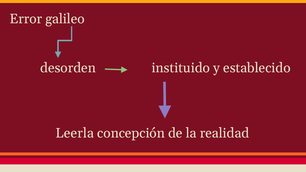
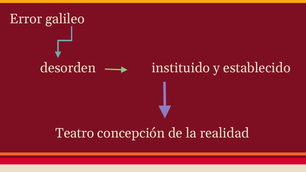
Leerla: Leerla -> Teatro
